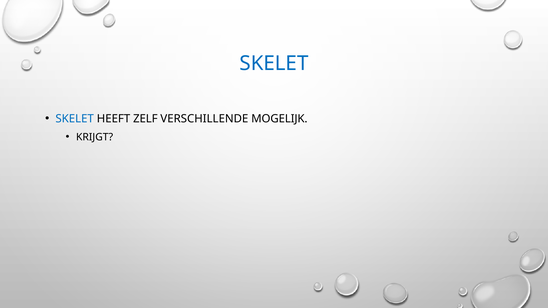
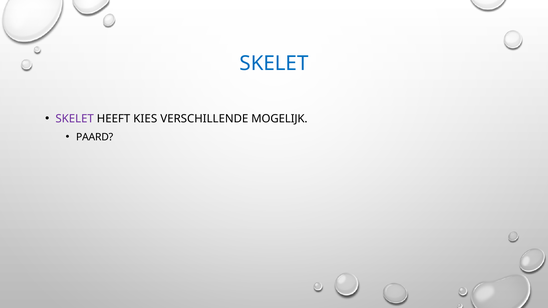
SKELET at (75, 119) colour: blue -> purple
ZELF: ZELF -> KIES
KRIJGT: KRIJGT -> PAARD
